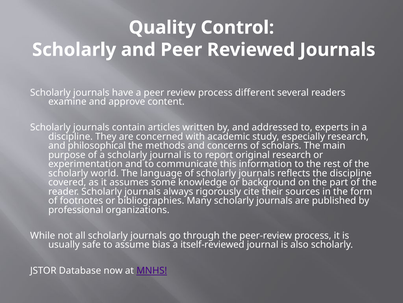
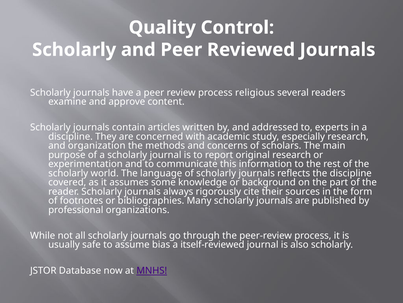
different: different -> religious
philosophical: philosophical -> organization
